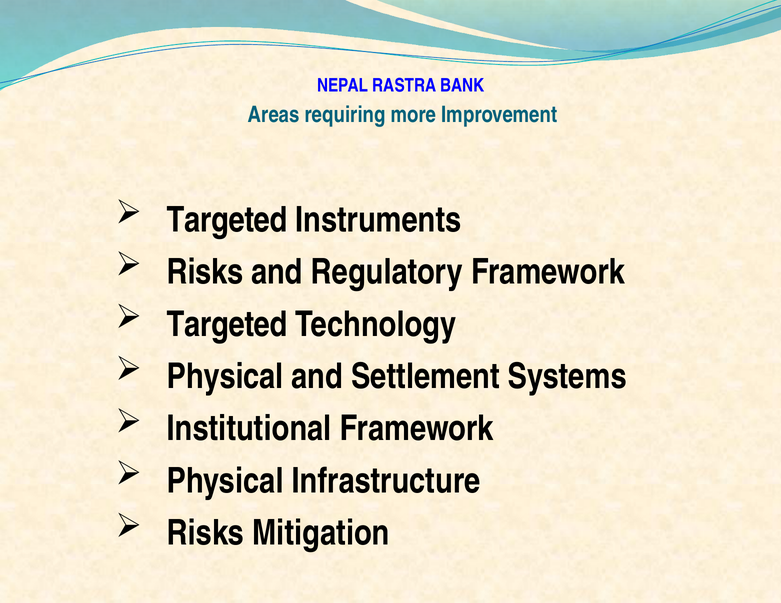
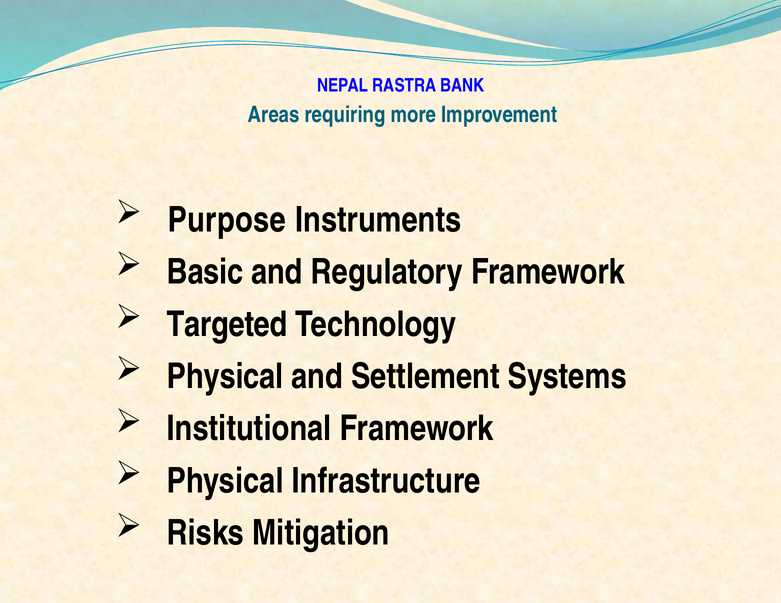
Targeted at (227, 220): Targeted -> Purpose
Risks at (205, 272): Risks -> Basic
